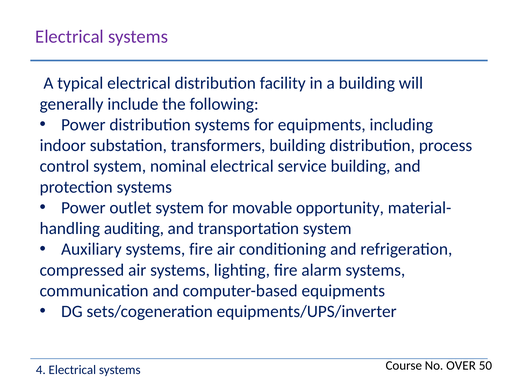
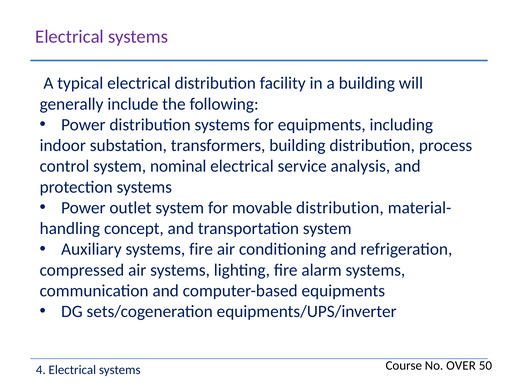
service building: building -> analysis
movable opportunity: opportunity -> distribution
auditing: auditing -> concept
